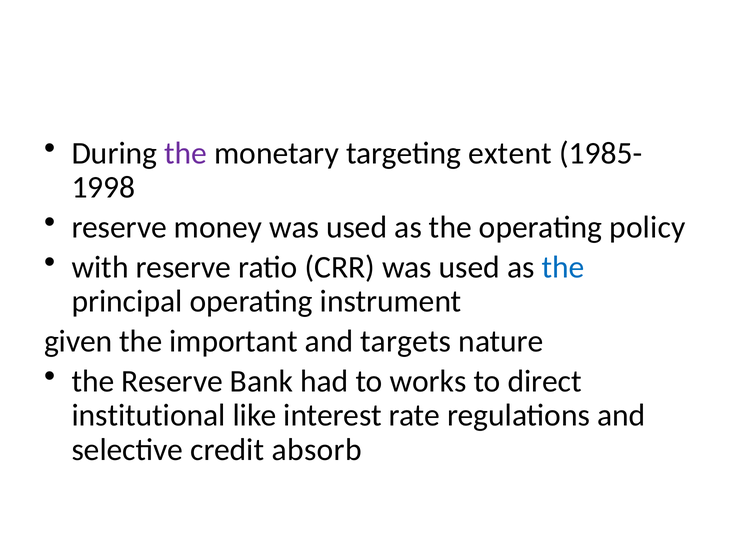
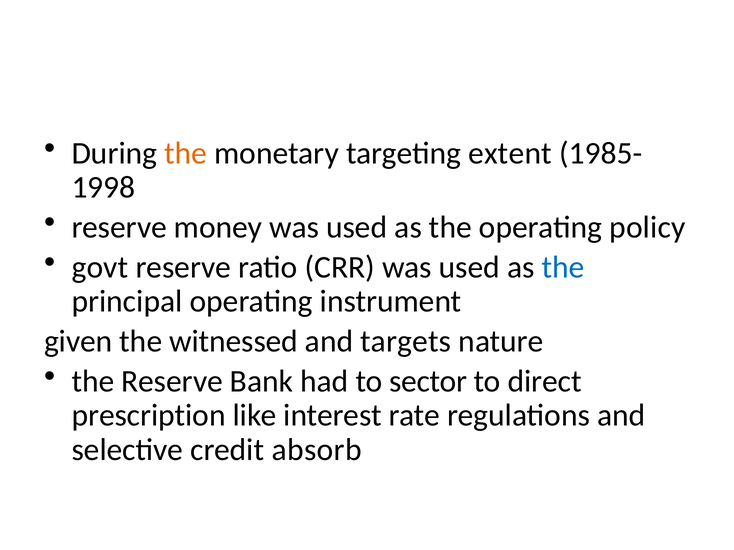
the at (186, 153) colour: purple -> orange
with: with -> govt
important: important -> witnessed
works: works -> sector
institutional: institutional -> prescription
